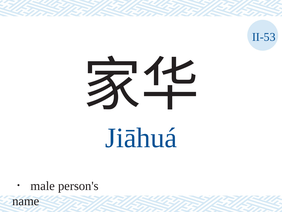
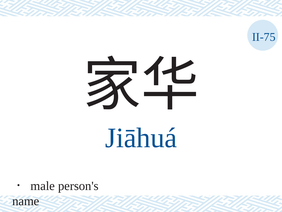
II-53: II-53 -> II-75
